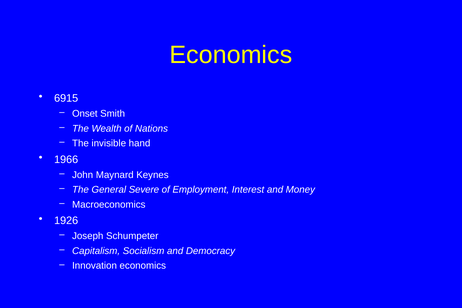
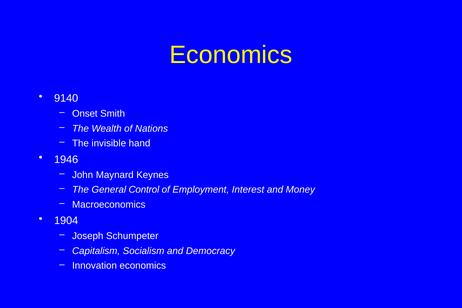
6915: 6915 -> 9140
1966: 1966 -> 1946
Severe: Severe -> Control
1926: 1926 -> 1904
